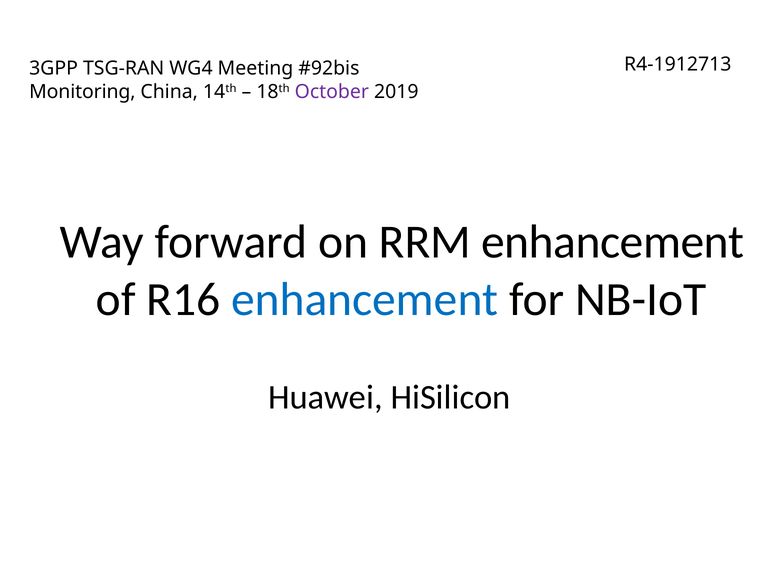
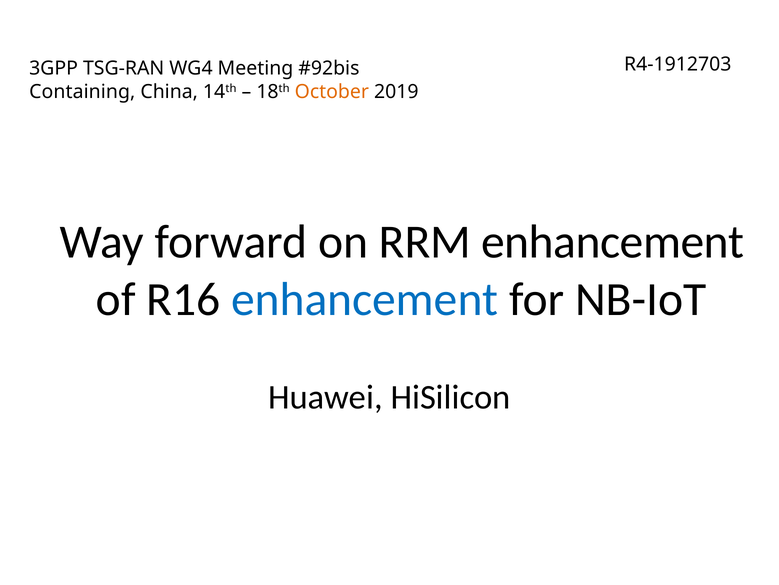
R4-1912713: R4-1912713 -> R4-1912703
Monitoring: Monitoring -> Containing
October colour: purple -> orange
